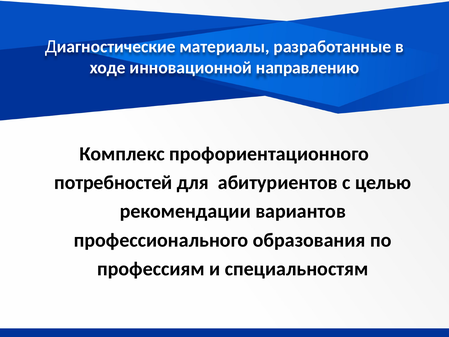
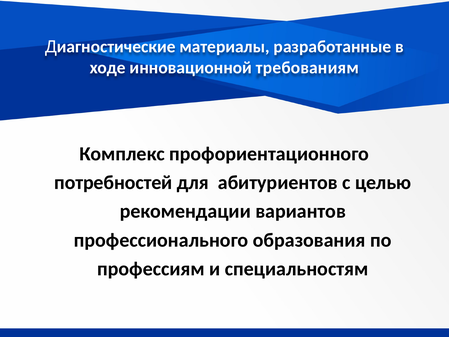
направлению: направлению -> требованиям
